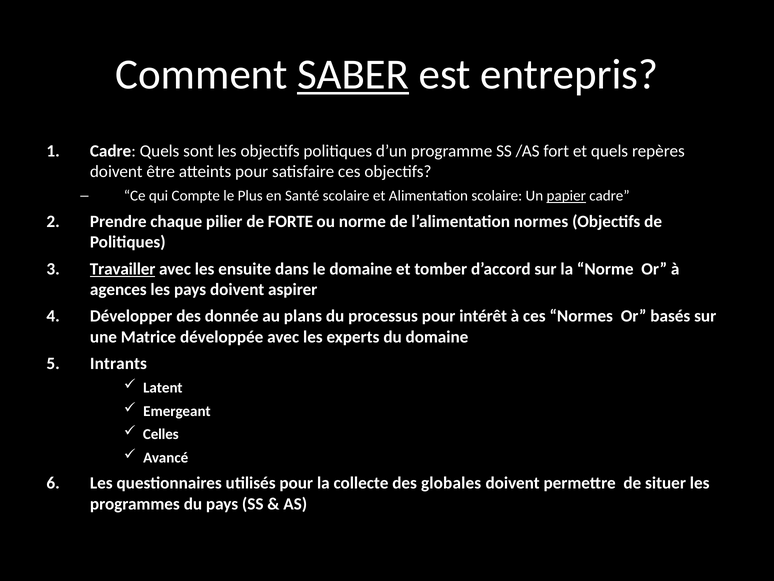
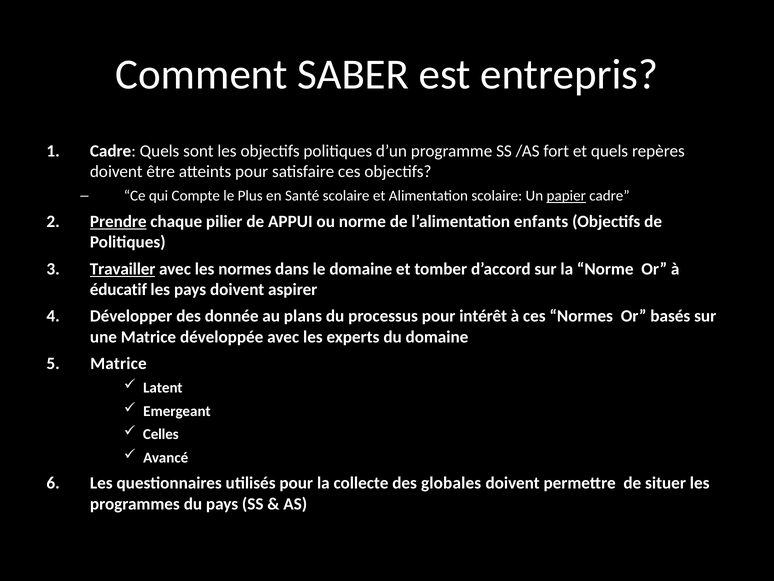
SABER underline: present -> none
Prendre underline: none -> present
FORTE: FORTE -> APPUI
l’alimentation normes: normes -> enfants
les ensuite: ensuite -> normes
agences: agences -> éducatif
Intrants at (118, 363): Intrants -> Matrice
